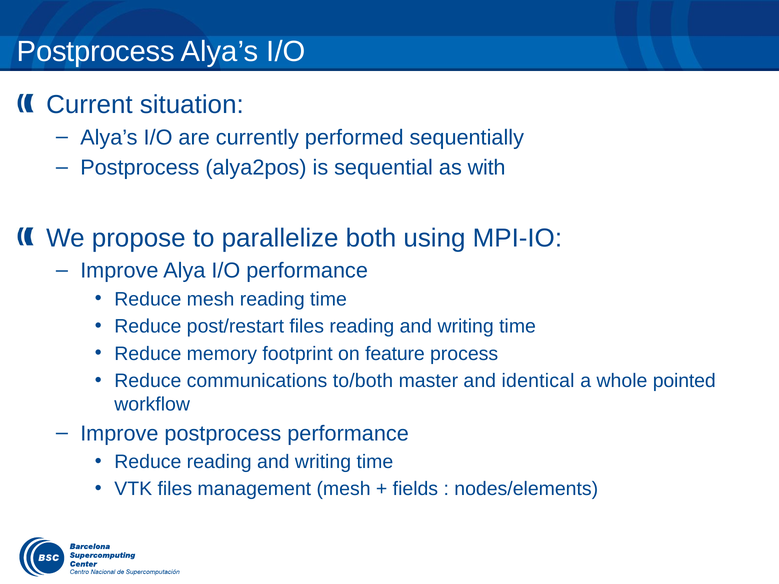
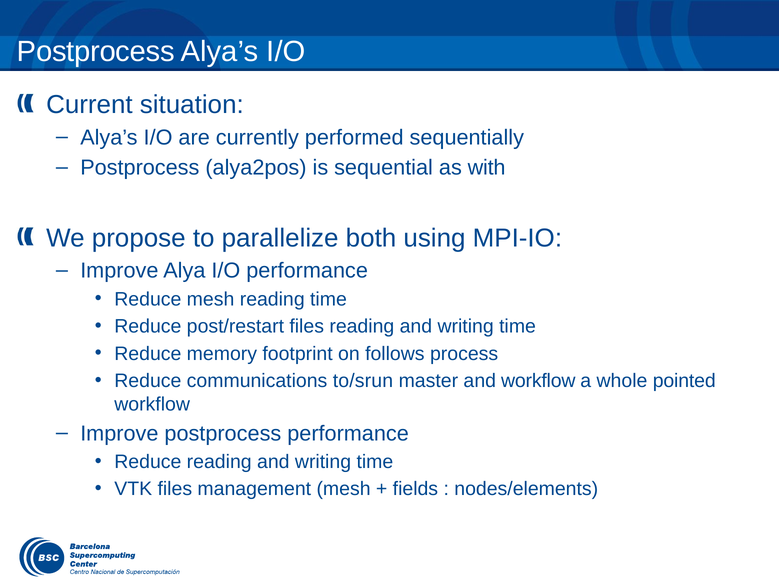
feature: feature -> follows
to/both: to/both -> to/srun
and identical: identical -> workflow
